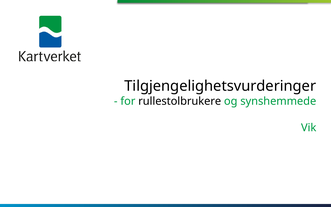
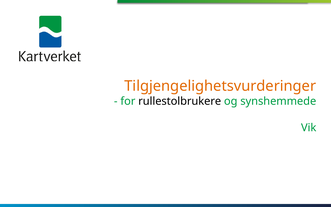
Tilgjengelighetsvurderinger colour: black -> orange
